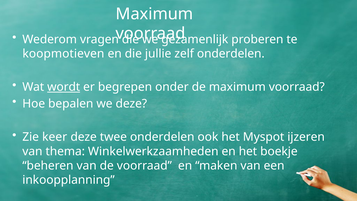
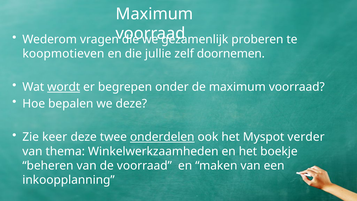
zelf onderdelen: onderdelen -> doornemen
onderdelen at (162, 137) underline: none -> present
ijzeren: ijzeren -> verder
